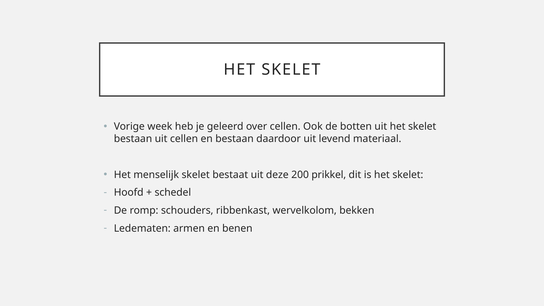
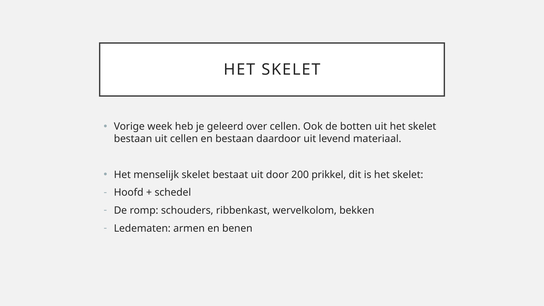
deze: deze -> door
